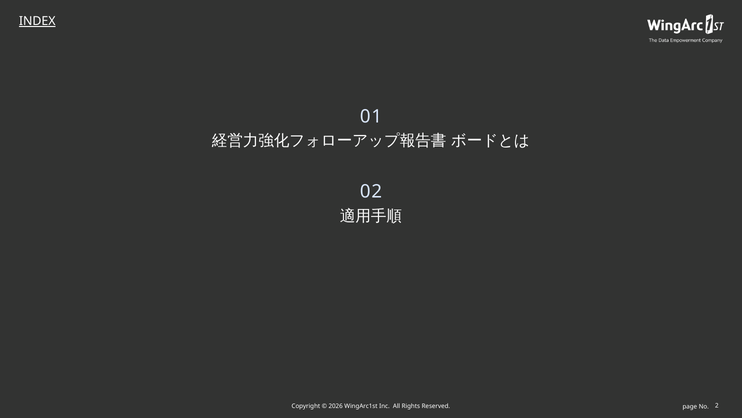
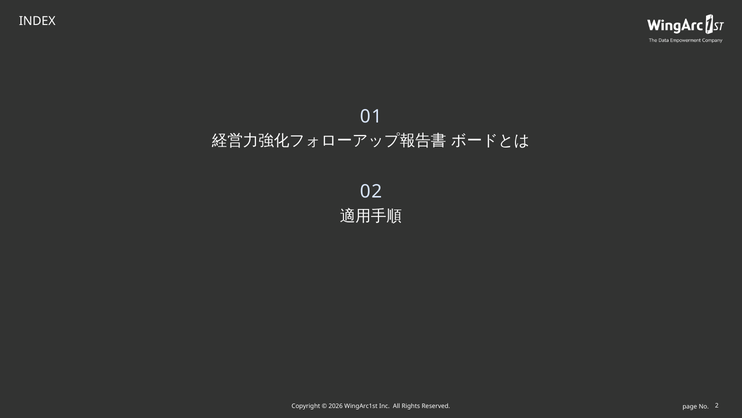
INDEX underline: present -> none
